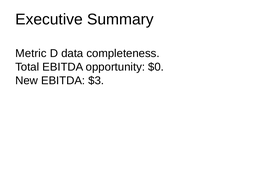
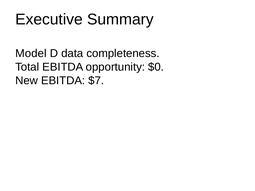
Metric: Metric -> Model
$3: $3 -> $7
